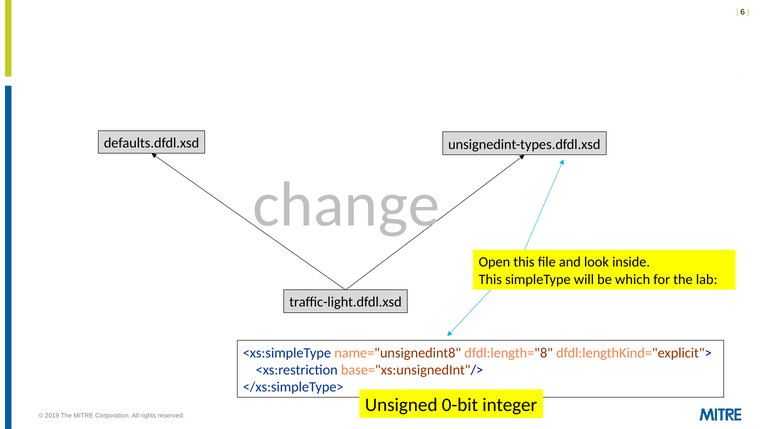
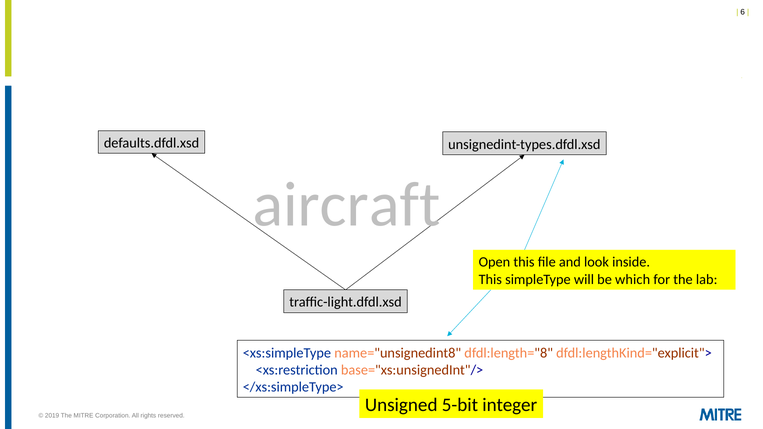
change: change -> aircraft
0-bit: 0-bit -> 5-bit
